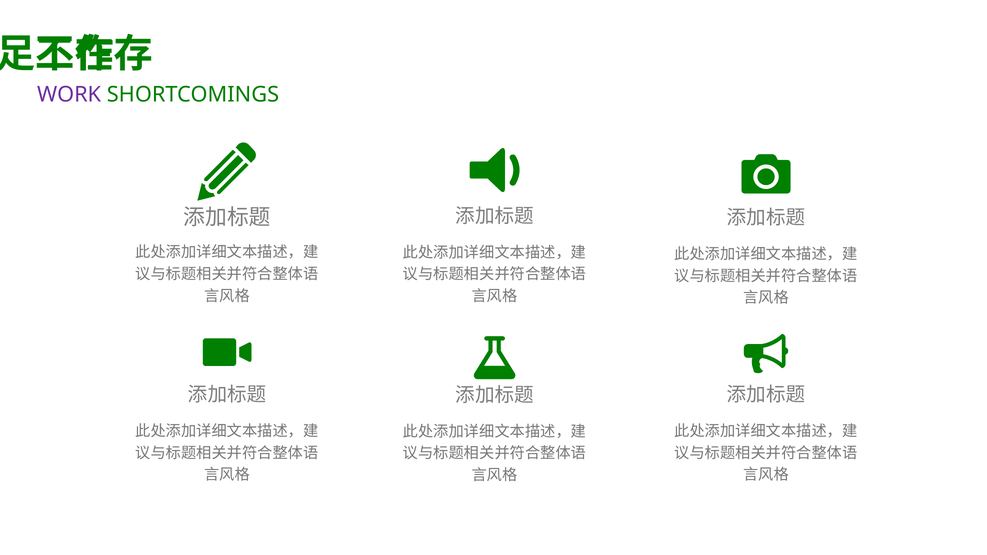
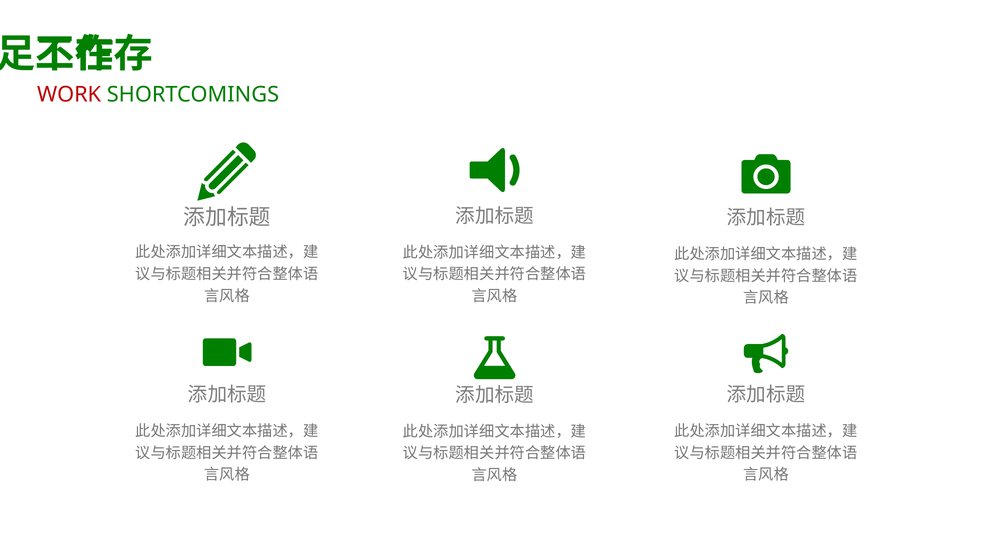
WORK colour: purple -> red
